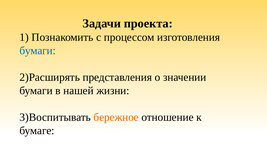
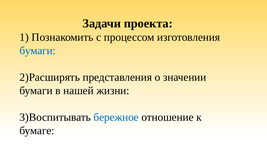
бережное colour: orange -> blue
